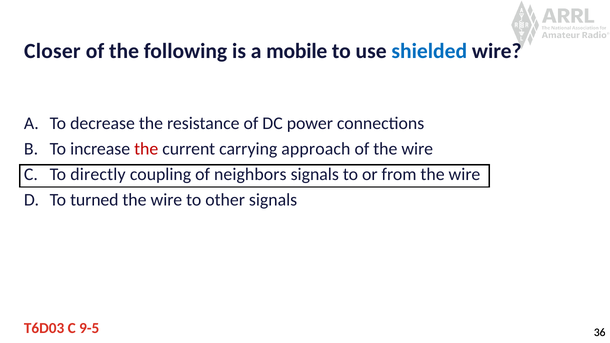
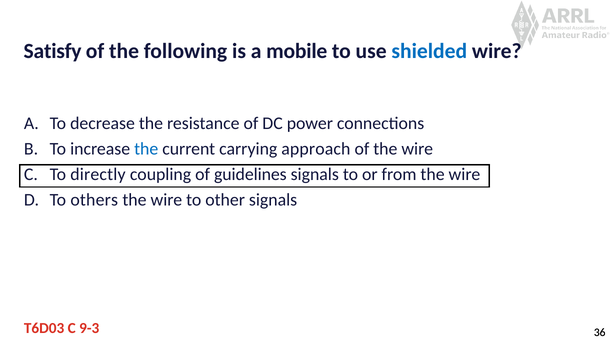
Closer: Closer -> Satisfy
the at (146, 149) colour: red -> blue
neighbors: neighbors -> guidelines
turned: turned -> others
9-5: 9-5 -> 9-3
